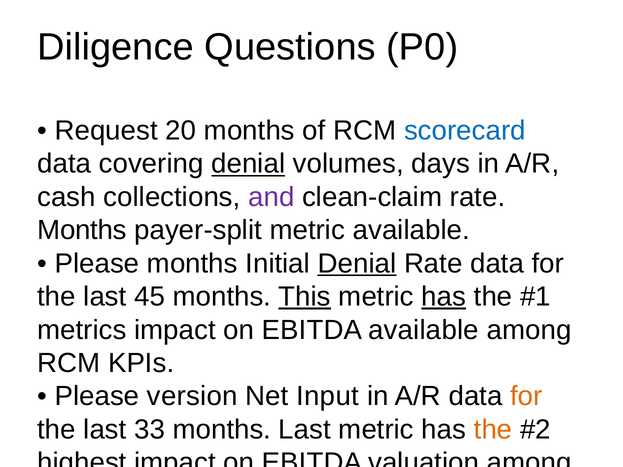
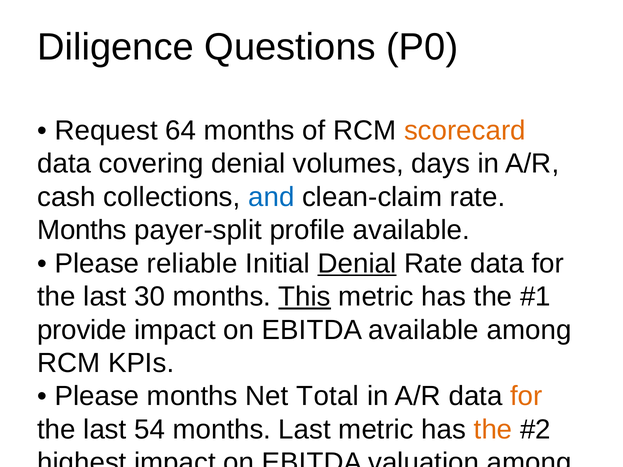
20: 20 -> 64
scorecard colour: blue -> orange
denial at (248, 164) underline: present -> none
and colour: purple -> blue
payer-split metric: metric -> profile
Please months: months -> reliable
45: 45 -> 30
has at (444, 297) underline: present -> none
metrics at (82, 330): metrics -> provide
Please version: version -> months
Input: Input -> Total
33: 33 -> 54
